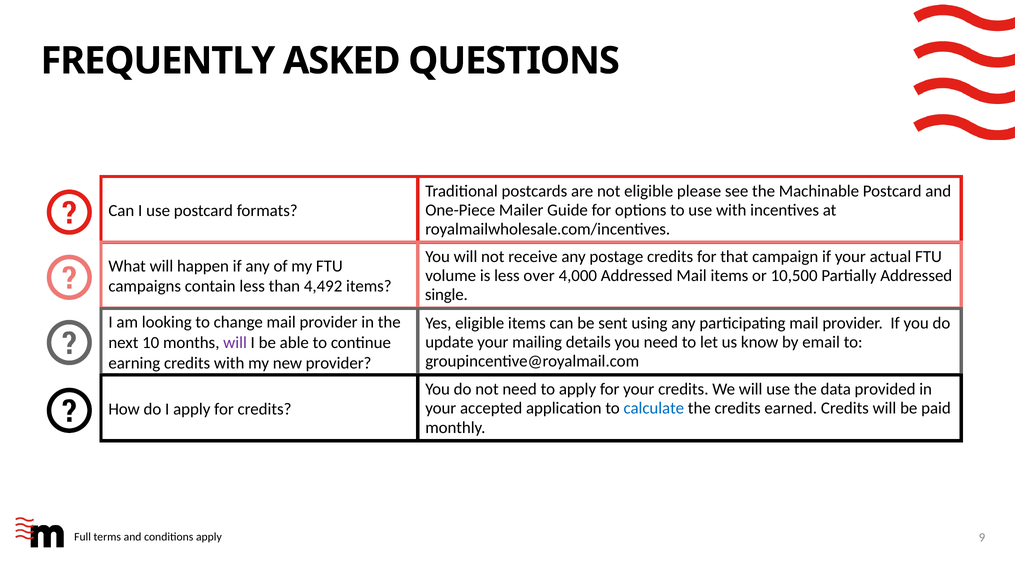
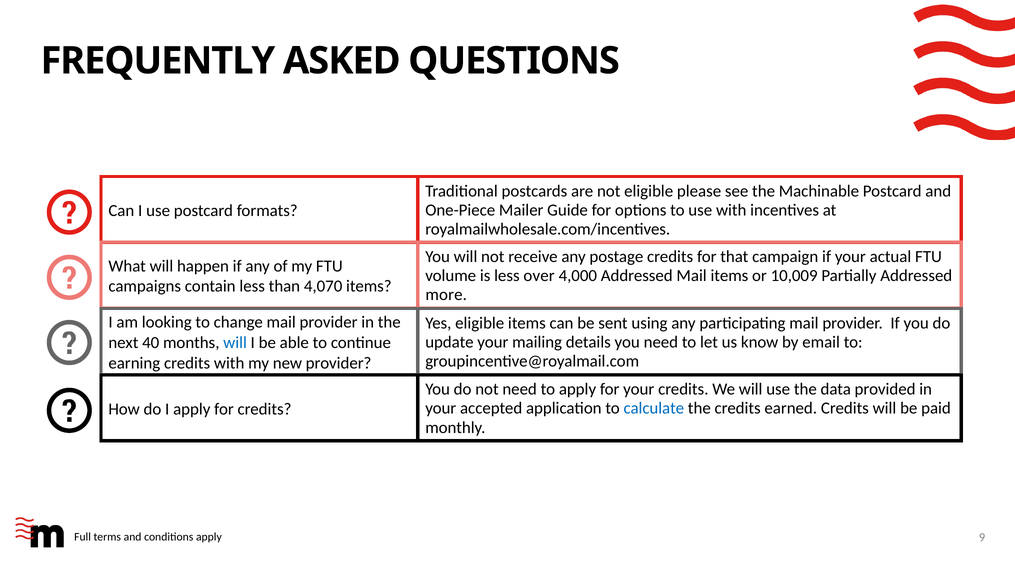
10,500: 10,500 -> 10,009
4,492: 4,492 -> 4,070
single: single -> more
10: 10 -> 40
will at (235, 343) colour: purple -> blue
